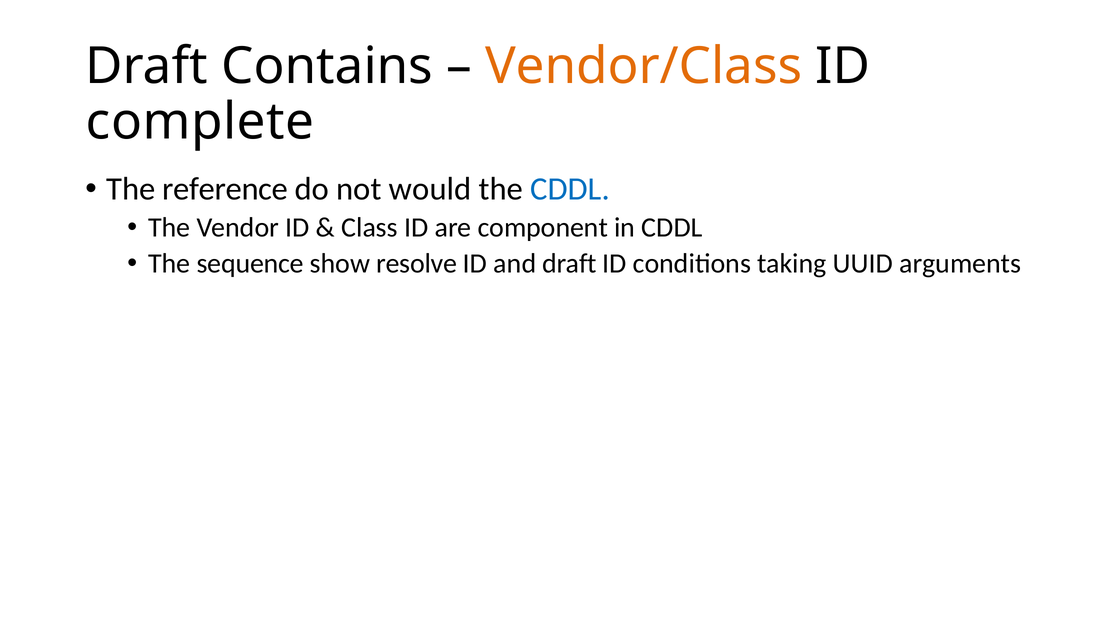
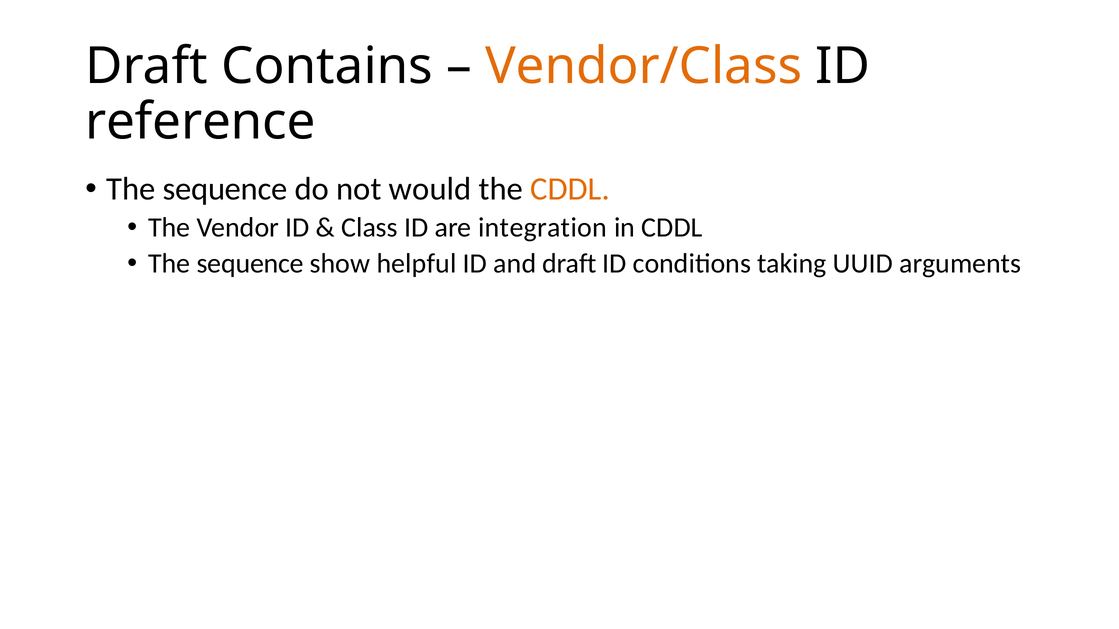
complete: complete -> reference
reference at (225, 189): reference -> sequence
CDDL at (570, 189) colour: blue -> orange
component: component -> integration
resolve: resolve -> helpful
